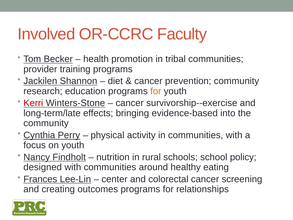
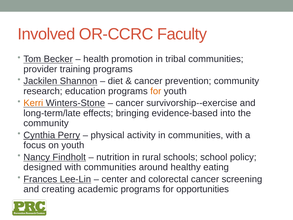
Kerri colour: red -> orange
outcomes: outcomes -> academic
relationships: relationships -> opportunities
